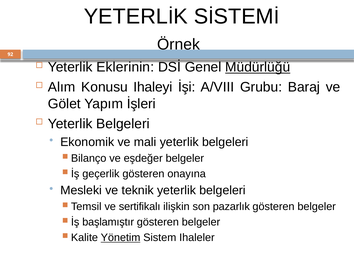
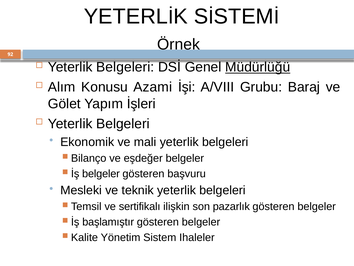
Eklerinin at (125, 67): Eklerinin -> Belgeleri
Ihaleyi: Ihaleyi -> Azami
İş geçerlik: geçerlik -> belgeler
onayına: onayına -> başvuru
Yönetim underline: present -> none
